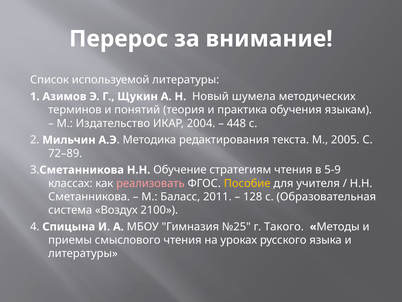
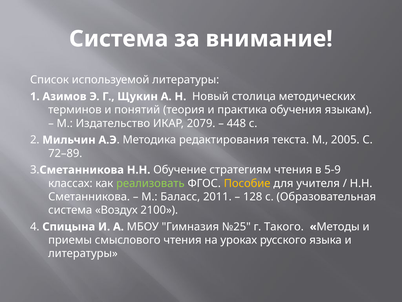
Перерос at (119, 39): Перерос -> Система
шумела: шумела -> столица
2004: 2004 -> 2079
реализовать colour: pink -> light green
